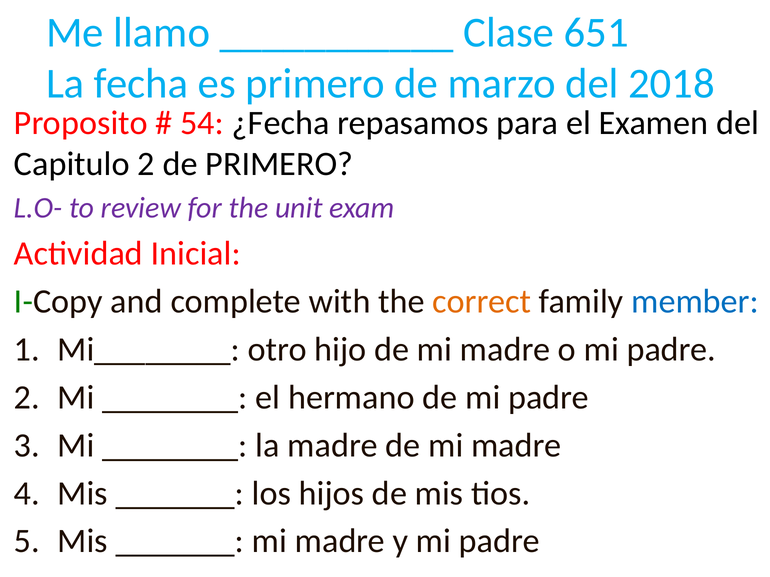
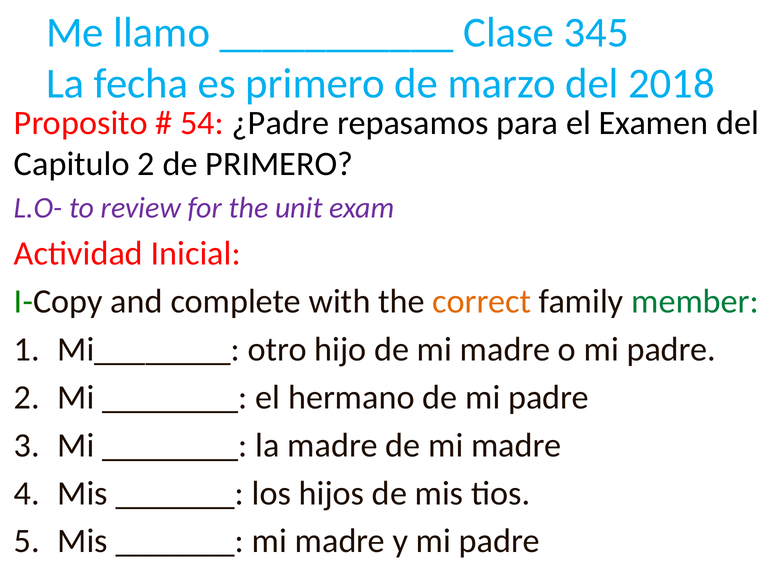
651: 651 -> 345
¿Fecha: ¿Fecha -> ¿Padre
member colour: blue -> green
